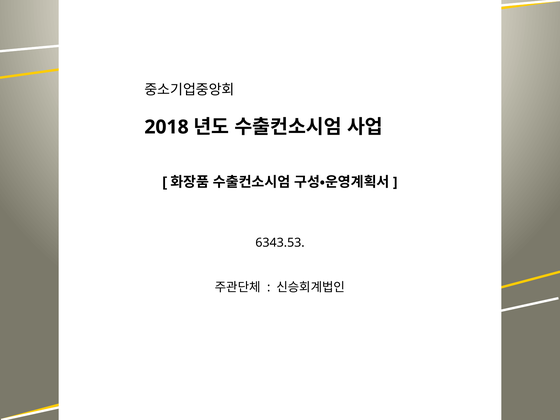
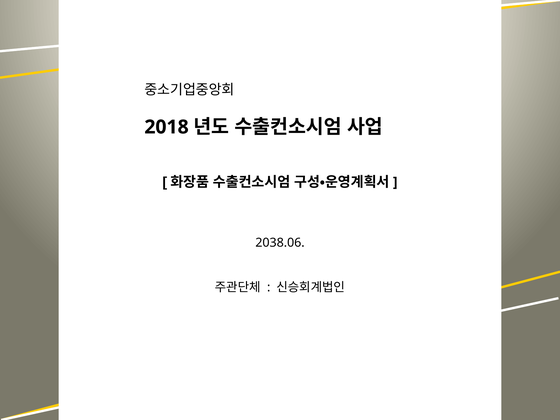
6343.53: 6343.53 -> 2038.06
